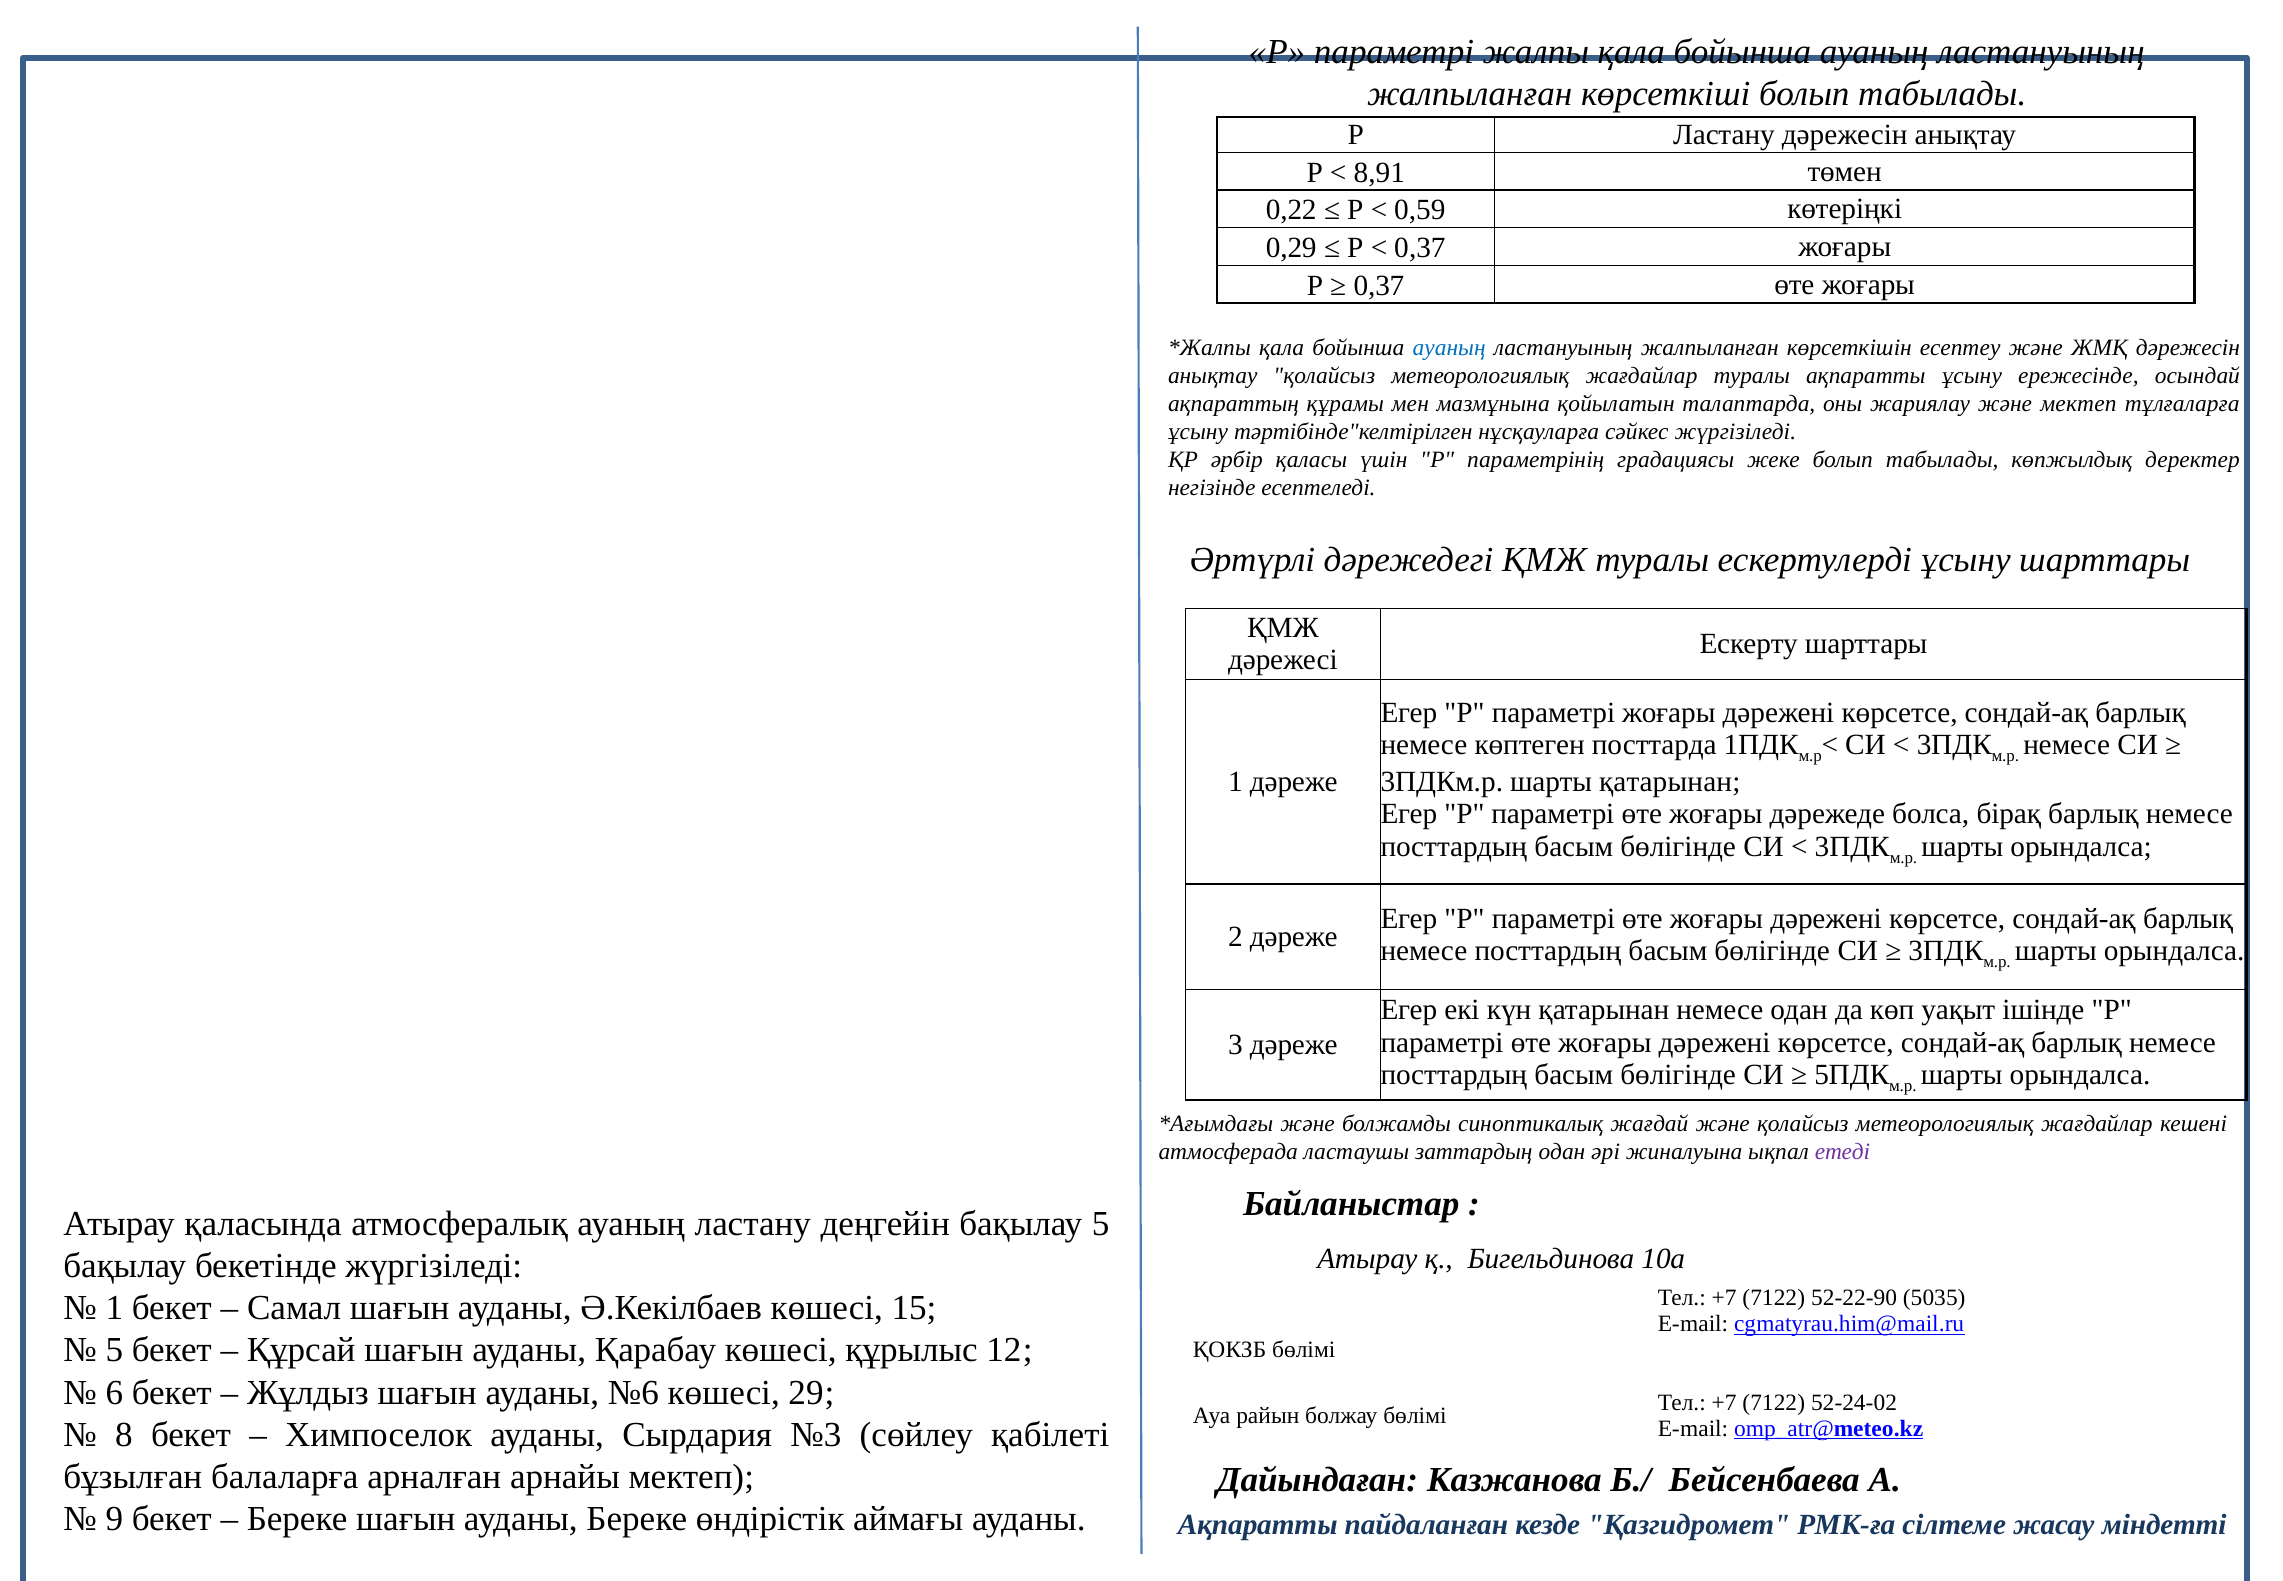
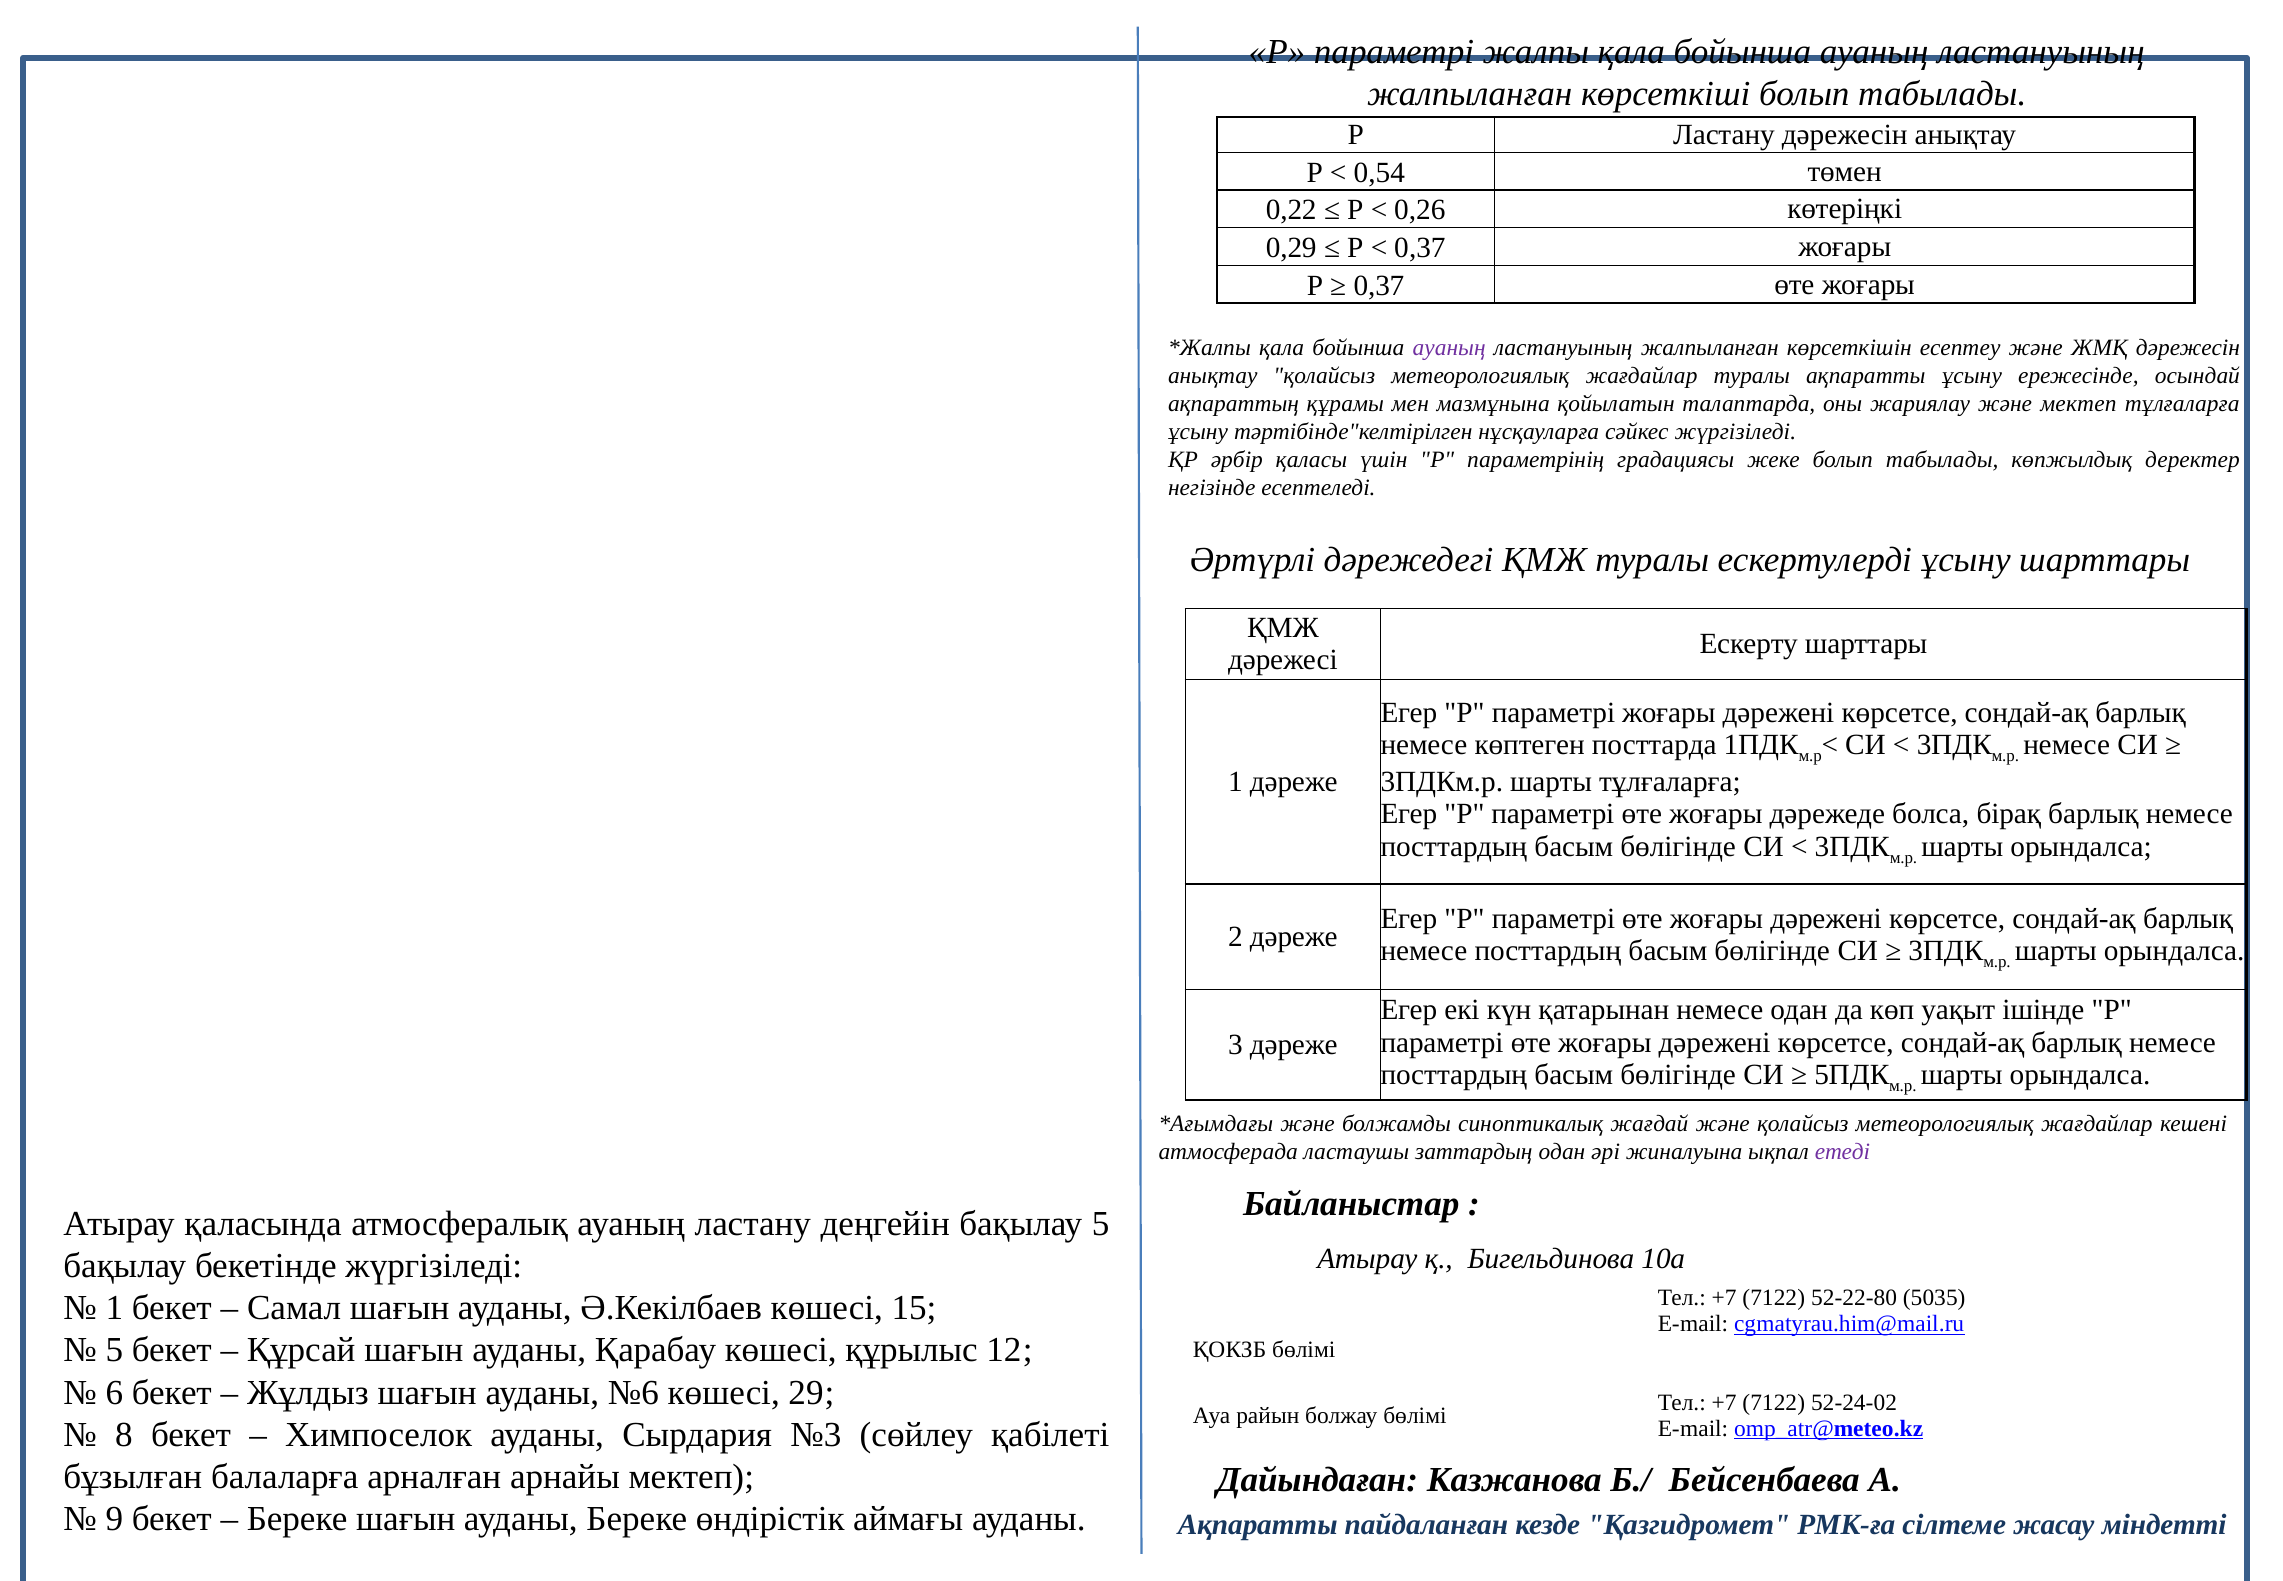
8,91: 8,91 -> 0,54
0,59: 0,59 -> 0,26
ауаның at (1449, 348) colour: blue -> purple
шарты қатарынан: қатарынан -> тұлғаларға
52-22-90: 52-22-90 -> 52-22-80
